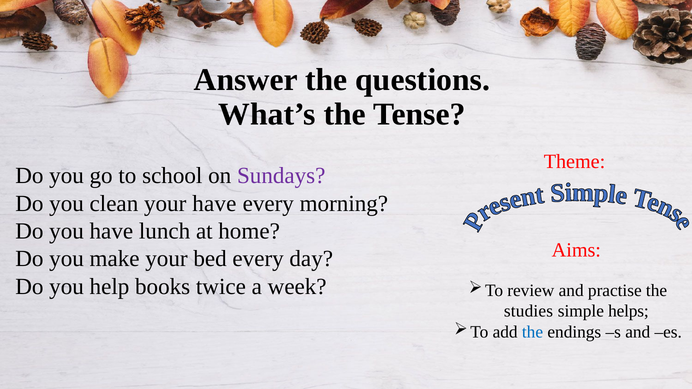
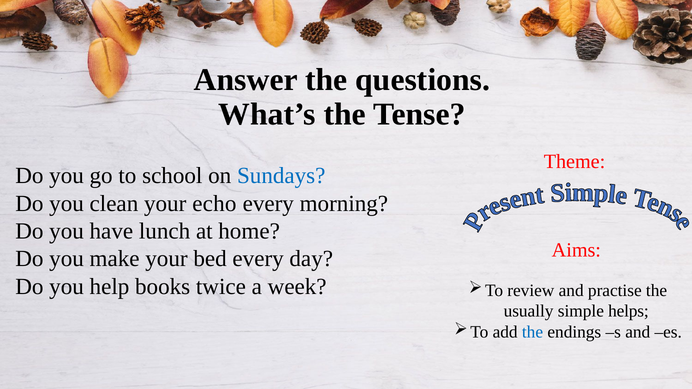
Sundays colour: purple -> blue
your have: have -> echo
studies: studies -> usually
